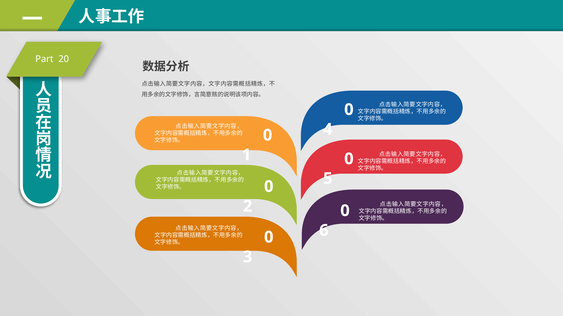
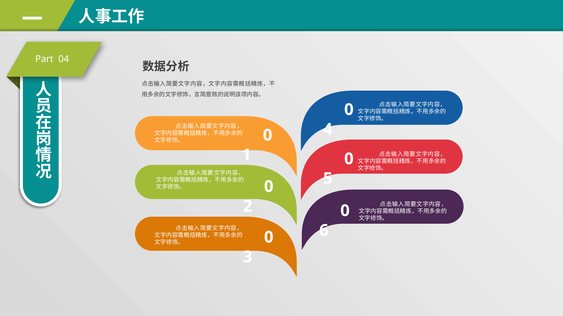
20: 20 -> 04
